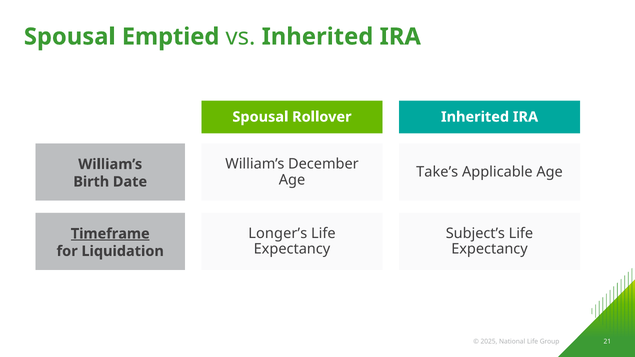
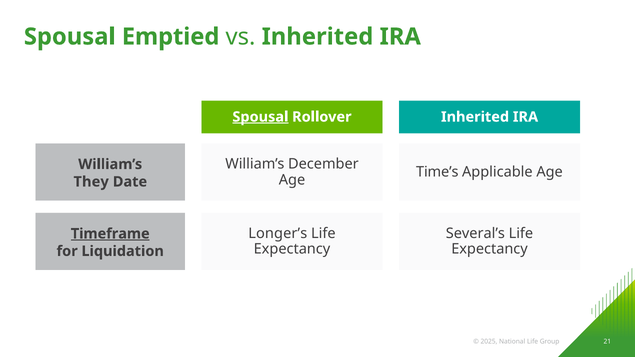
Spousal at (260, 117) underline: none -> present
Take’s: Take’s -> Time’s
Birth: Birth -> They
Subject’s: Subject’s -> Several’s
